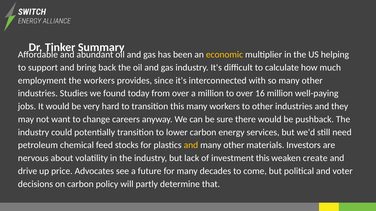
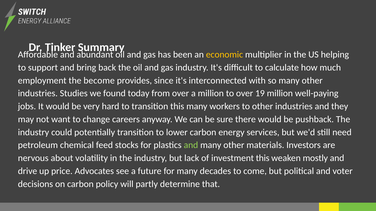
the workers: workers -> become
16: 16 -> 19
and at (191, 145) colour: yellow -> light green
create: create -> mostly
